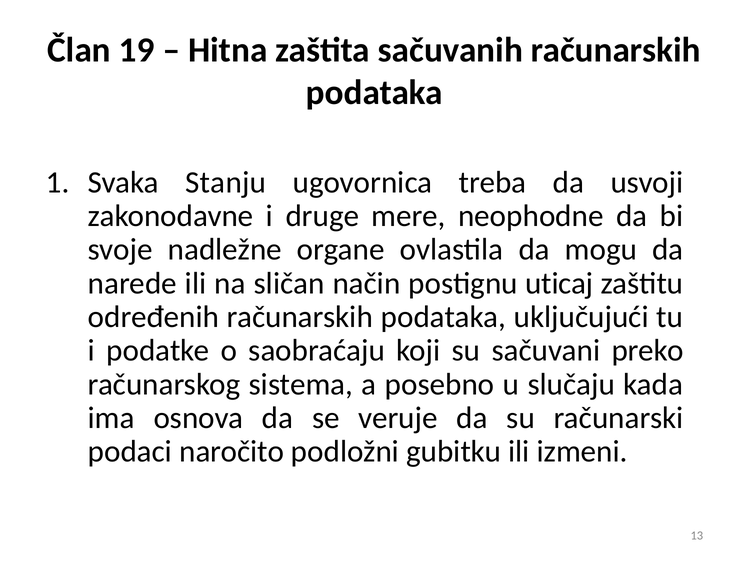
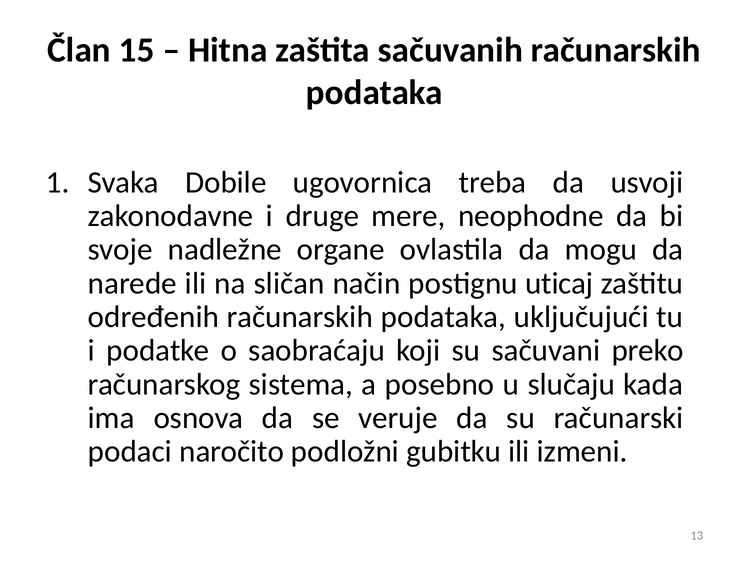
19: 19 -> 15
Stanju: Stanju -> Dobile
